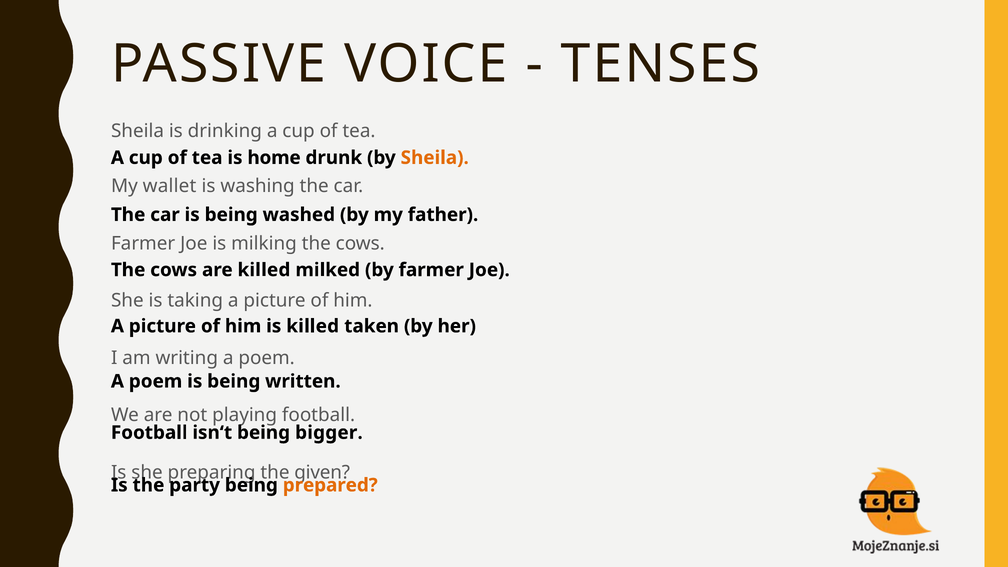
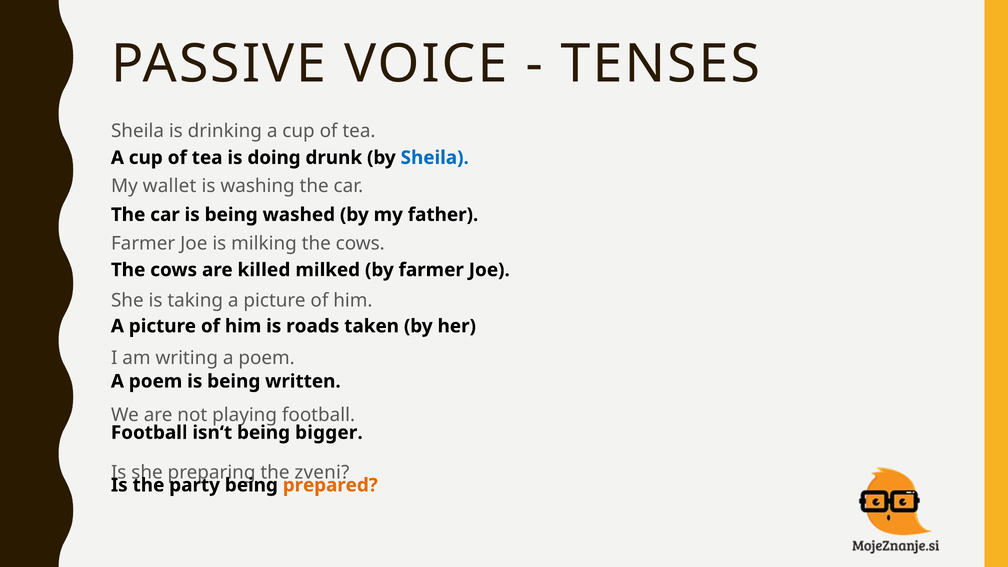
home: home -> doing
Sheila at (435, 158) colour: orange -> blue
is killed: killed -> roads
given: given -> zveni
